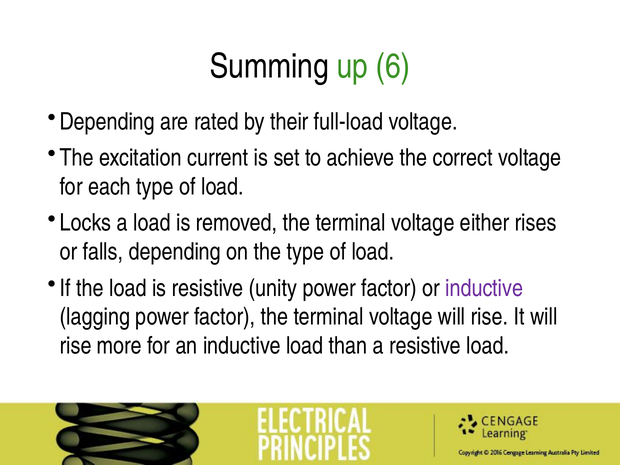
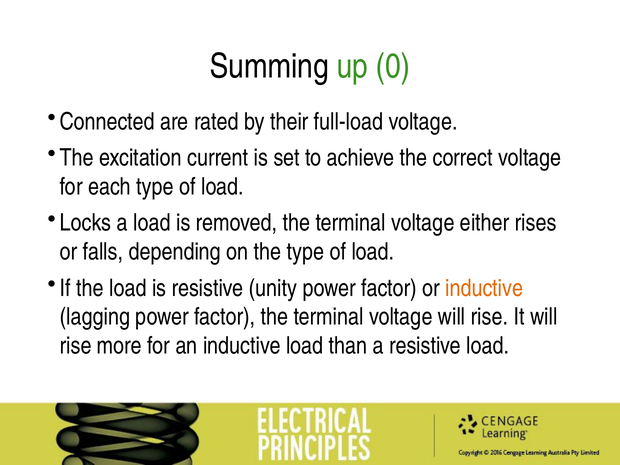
6: 6 -> 0
Depending at (107, 122): Depending -> Connected
inductive at (484, 288) colour: purple -> orange
